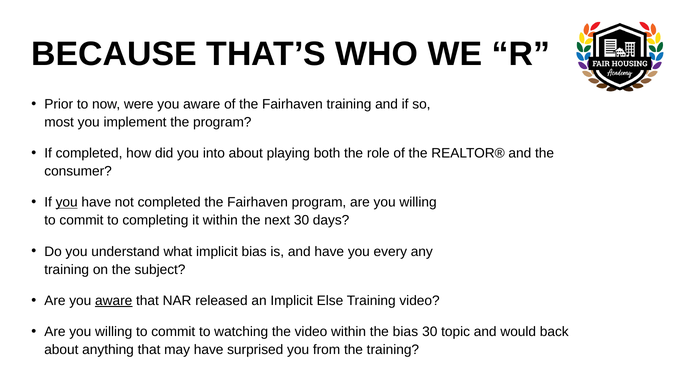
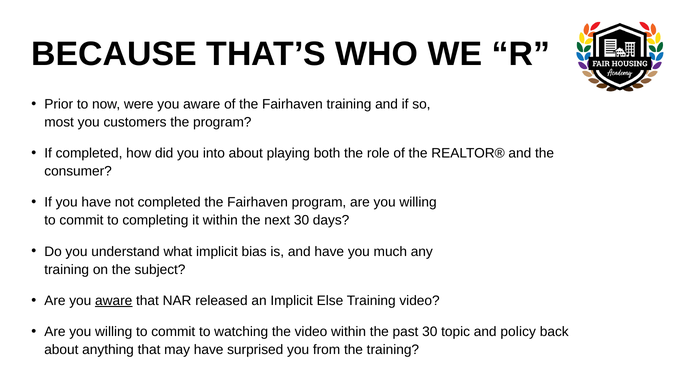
implement: implement -> customers
you at (67, 203) underline: present -> none
every: every -> much
the bias: bias -> past
would: would -> policy
